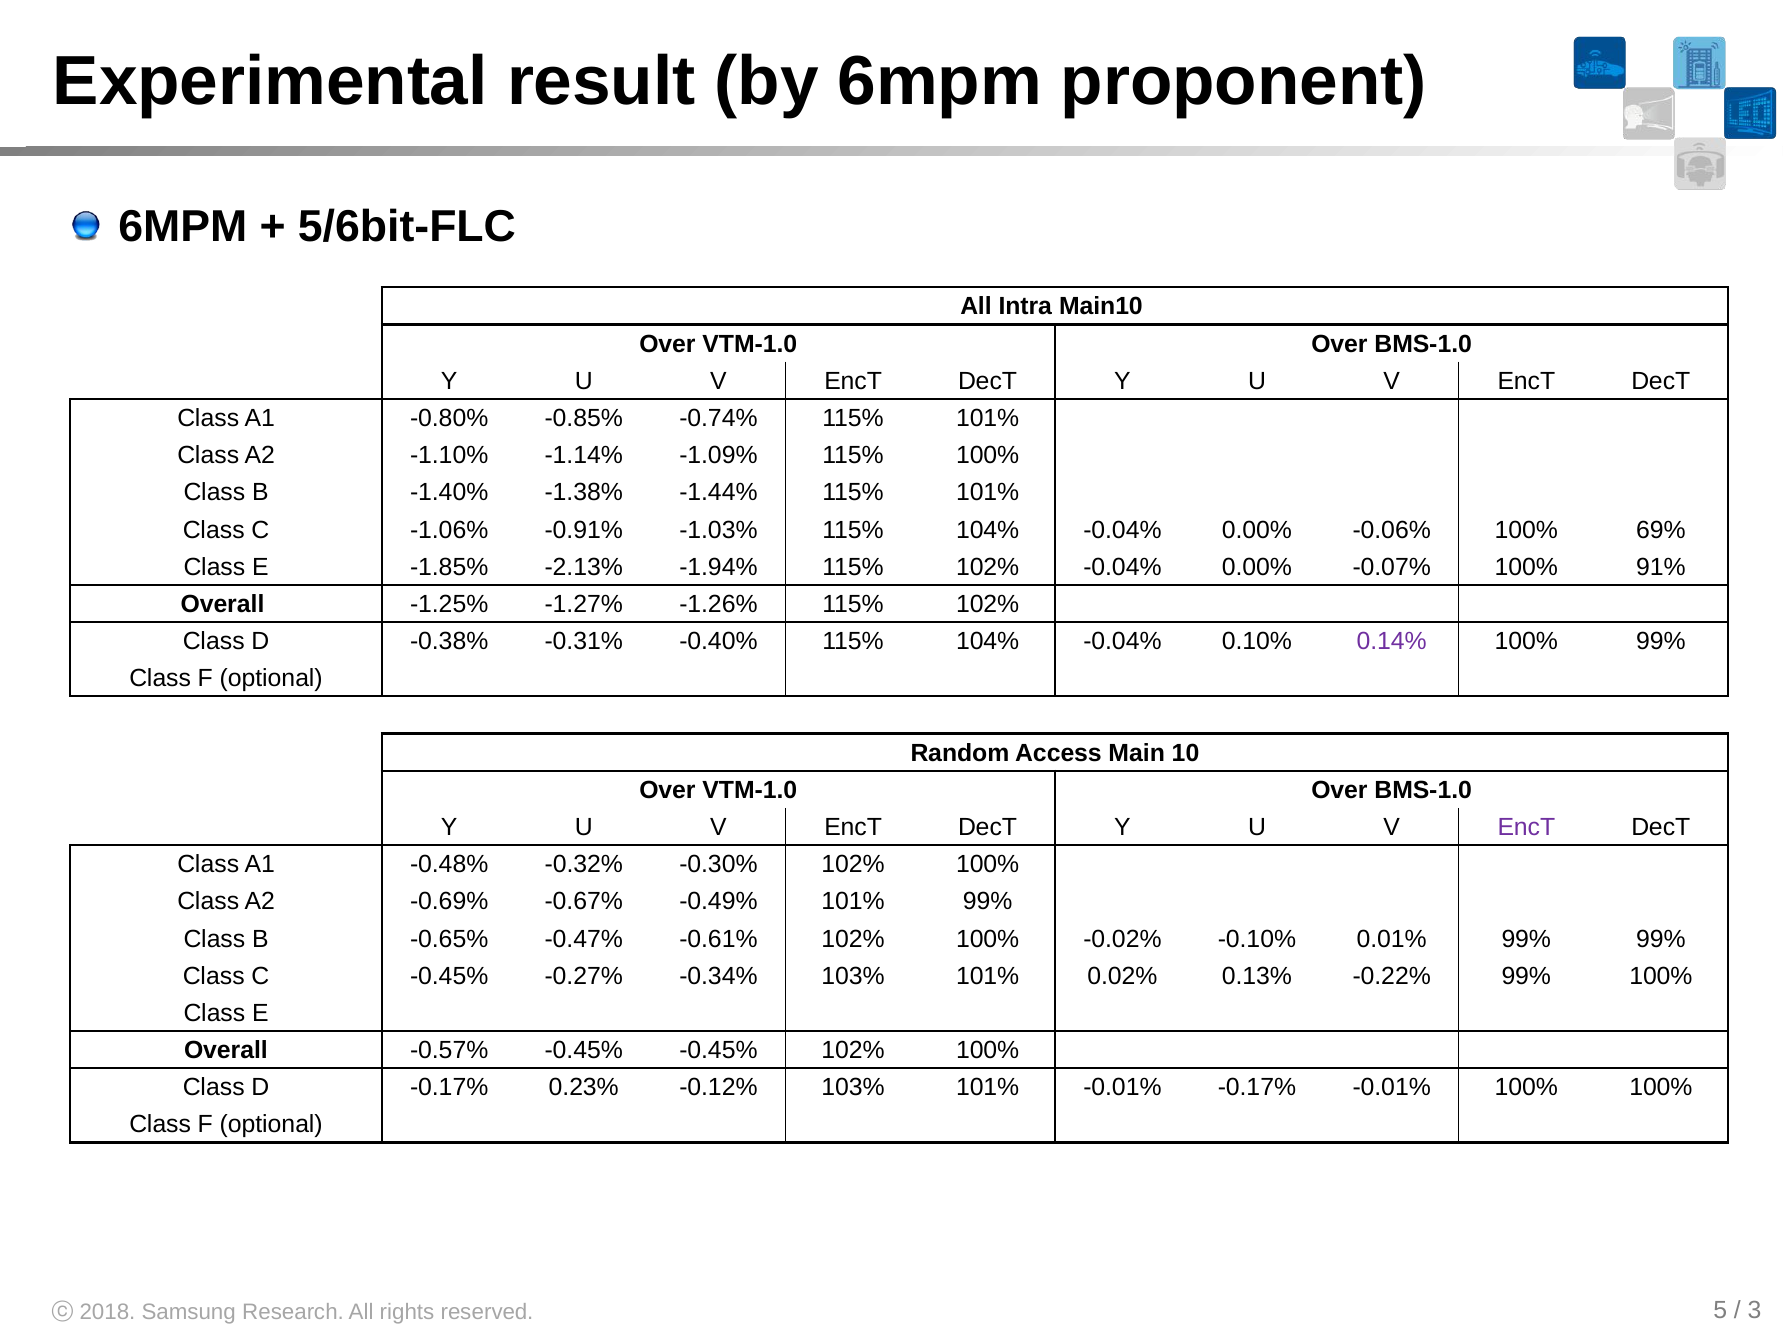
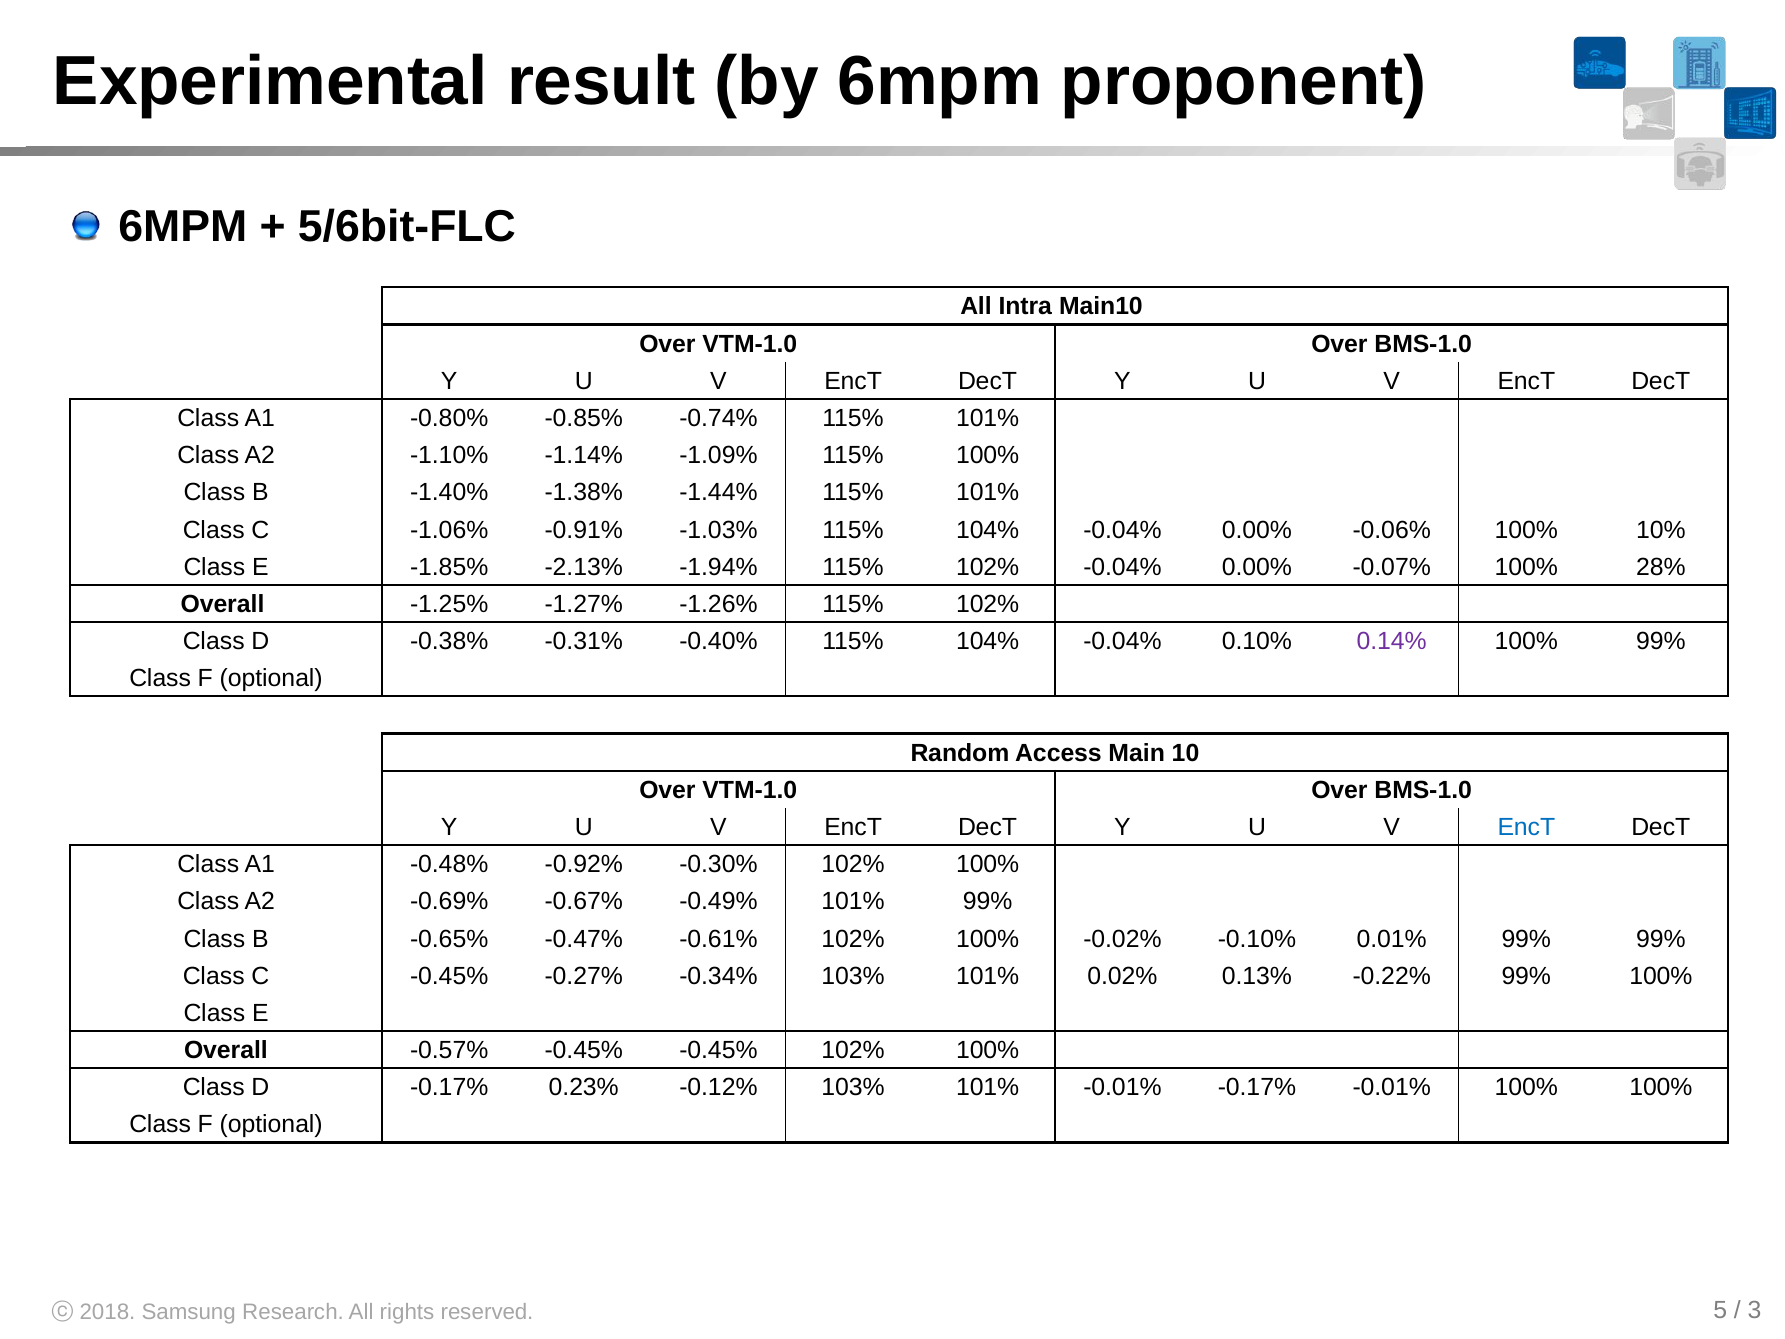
69%: 69% -> 10%
91%: 91% -> 28%
EncT at (1526, 827) colour: purple -> blue
-0.32%: -0.32% -> -0.92%
